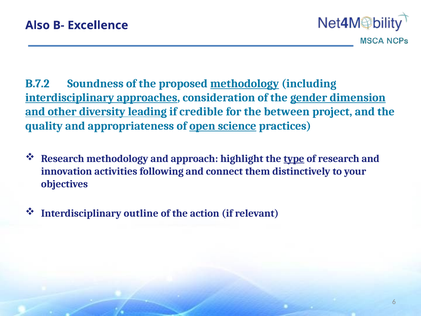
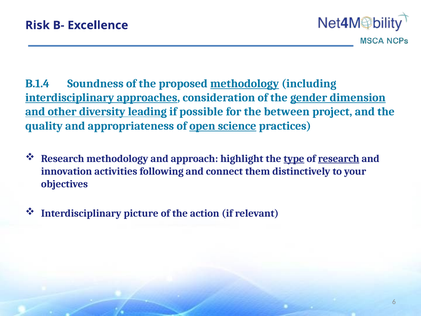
Also: Also -> Risk
B.7.2: B.7.2 -> B.1.4
credible: credible -> possible
research at (339, 158) underline: none -> present
outline: outline -> picture
